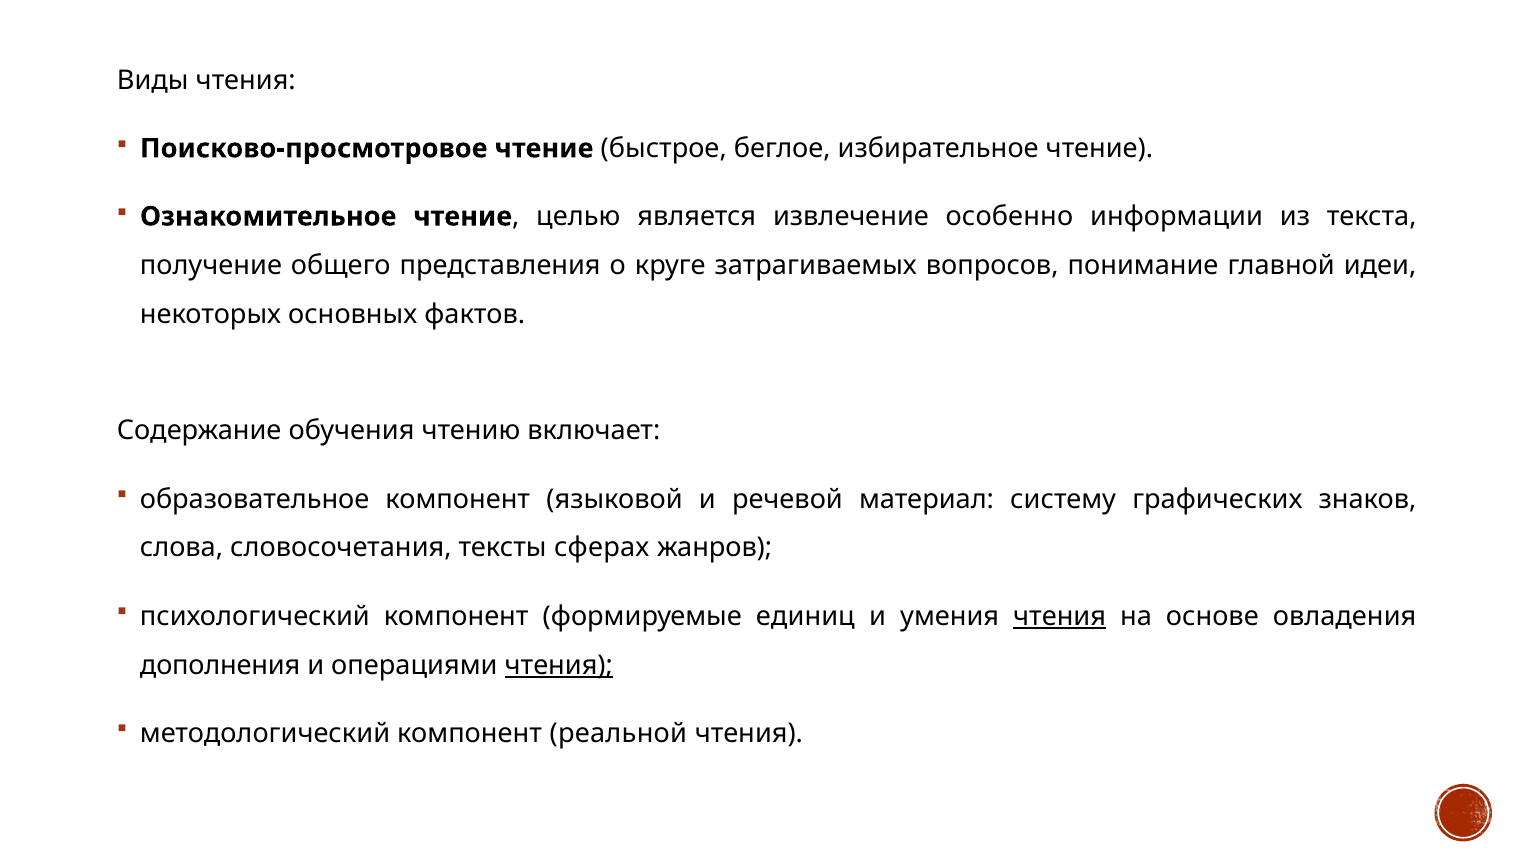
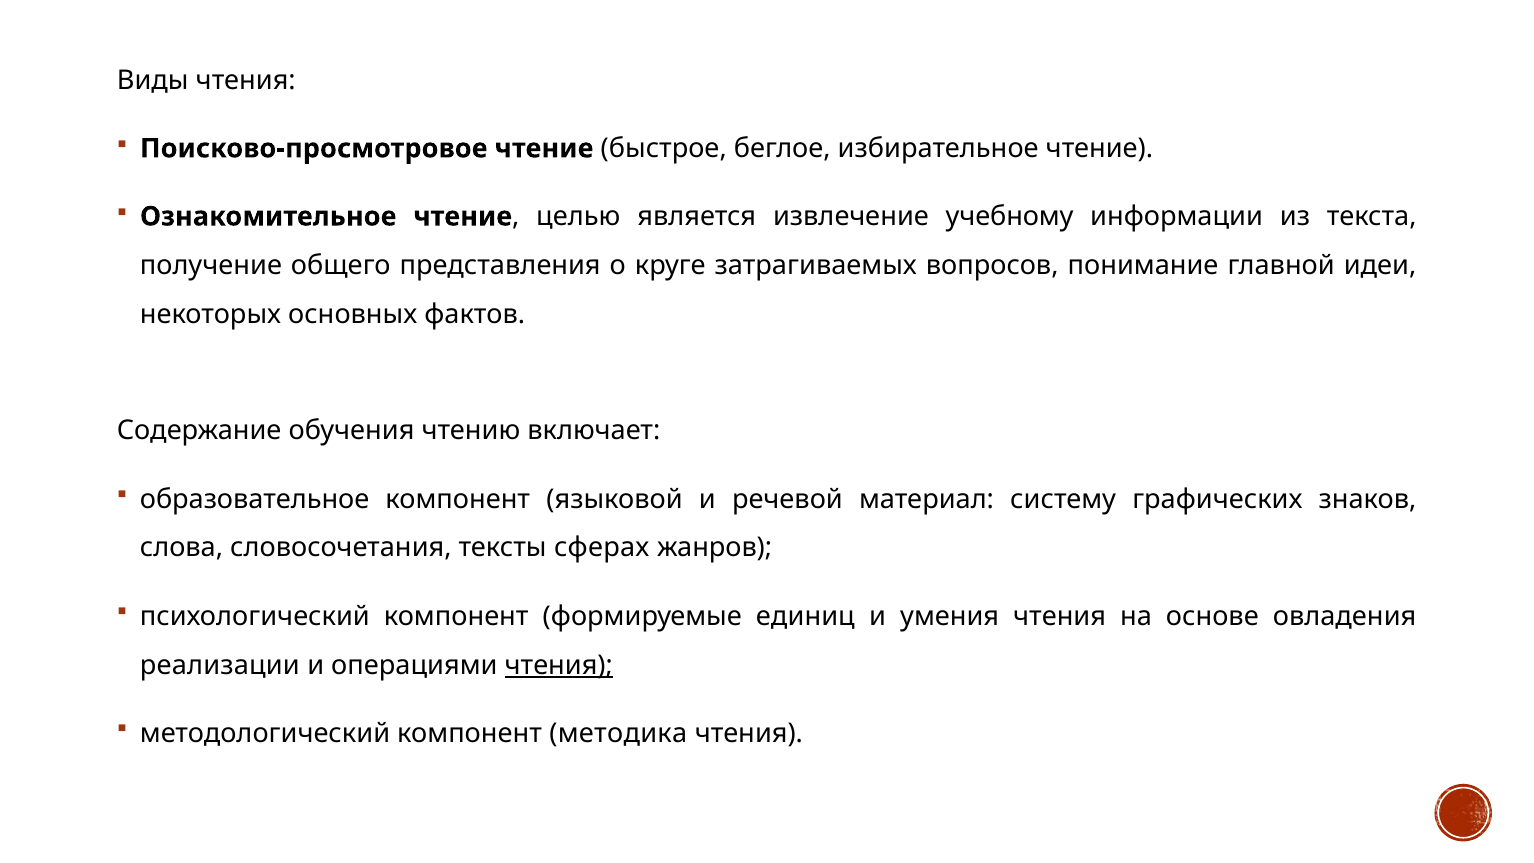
особенно: особенно -> учебному
чтения at (1060, 616) underline: present -> none
дополнения: дополнения -> реализации
реальной: реальной -> методика
